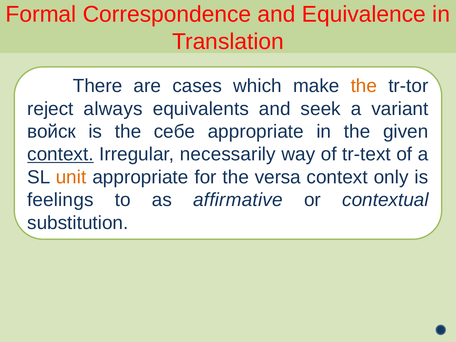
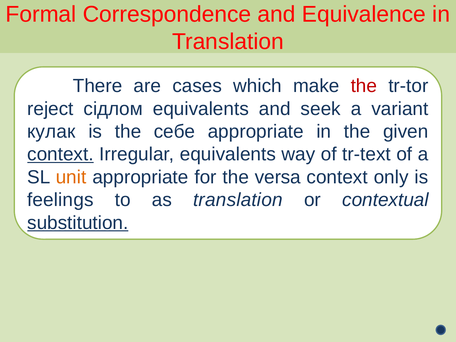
the at (364, 86) colour: orange -> red
always: always -> сідлом
войск: войск -> кулак
Irregular necessarily: necessarily -> equivalents
as affirmative: affirmative -> translation
substitution underline: none -> present
